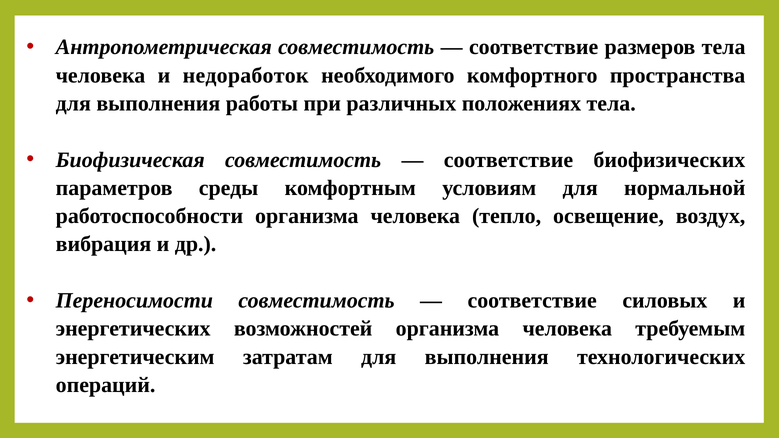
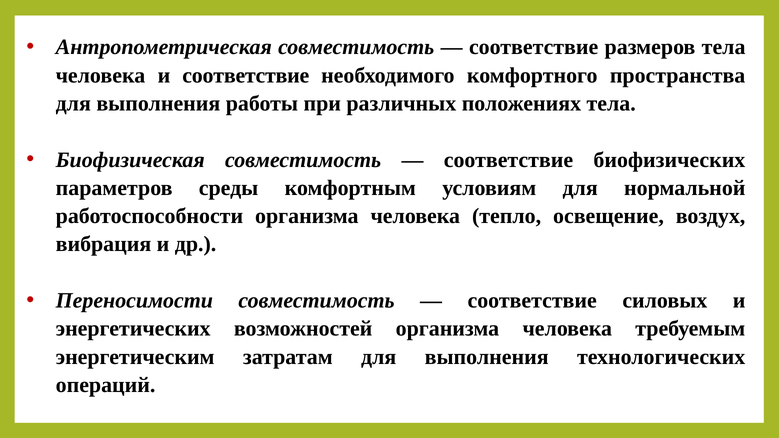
и недоработок: недоработок -> соответствие
